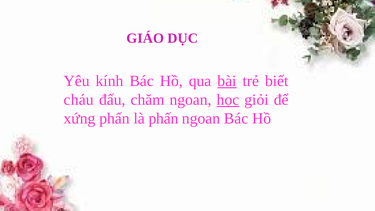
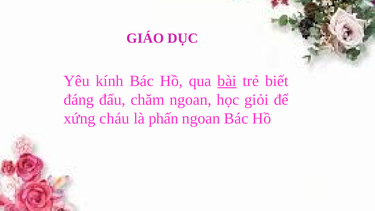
cháu: cháu -> đáng
học underline: present -> none
xứng phấn: phấn -> cháu
